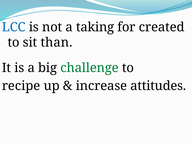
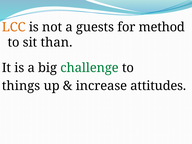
LCC colour: blue -> orange
taking: taking -> guests
created: created -> method
recipe: recipe -> things
